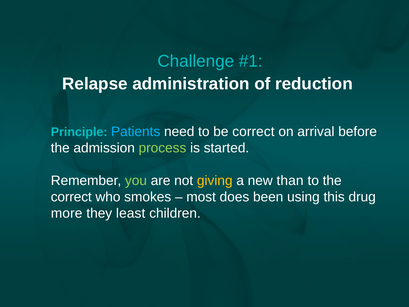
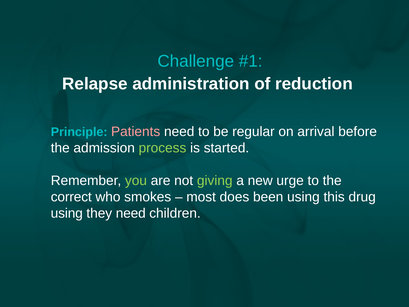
Patients colour: light blue -> pink
be correct: correct -> regular
giving colour: yellow -> light green
than: than -> urge
more at (67, 213): more -> using
they least: least -> need
